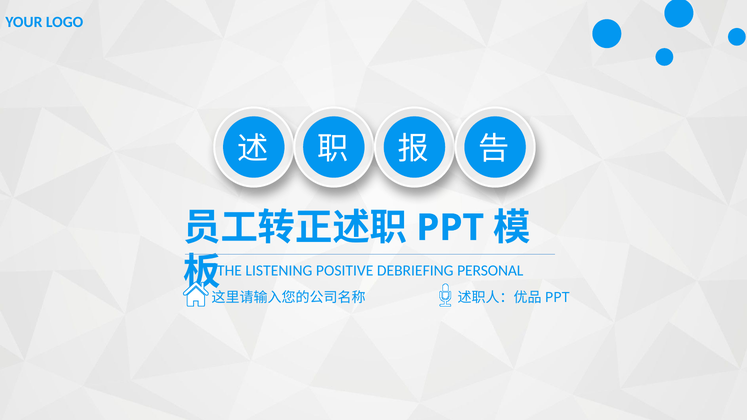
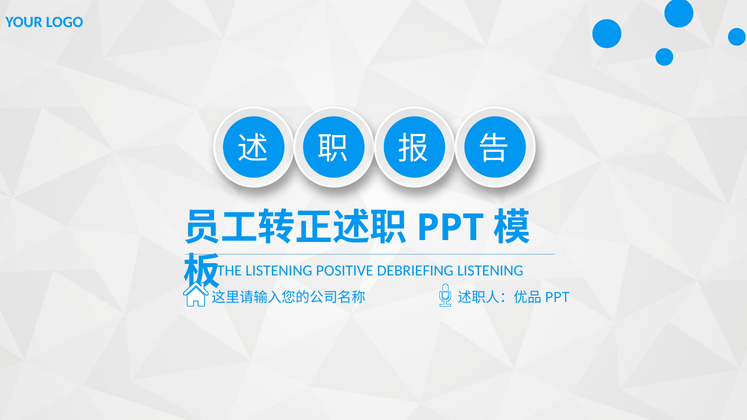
DEBRIEFING PERSONAL: PERSONAL -> LISTENING
